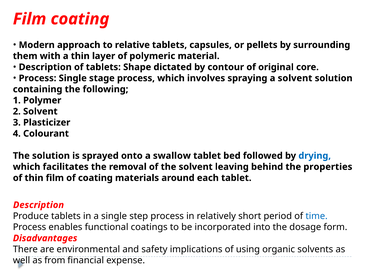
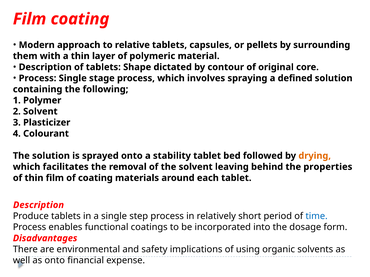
a solvent: solvent -> defined
swallow: swallow -> stability
drying colour: blue -> orange
as from: from -> onto
